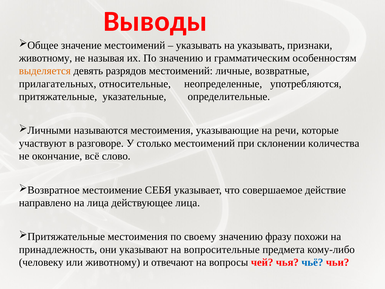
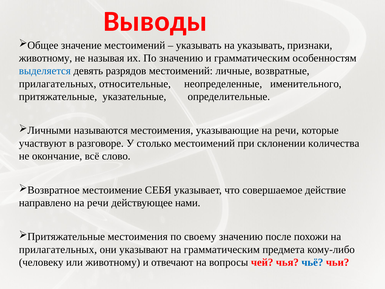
выделяется colour: orange -> blue
употребляются: употребляются -> именительного
направлено на лица: лица -> речи
действующее лица: лица -> нами
фразу: фразу -> после
принадлежность at (58, 249): принадлежность -> прилагательных
на вопросительные: вопросительные -> грамматическим
